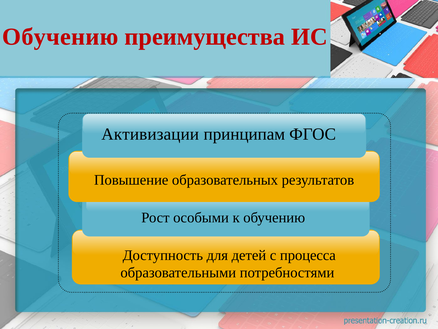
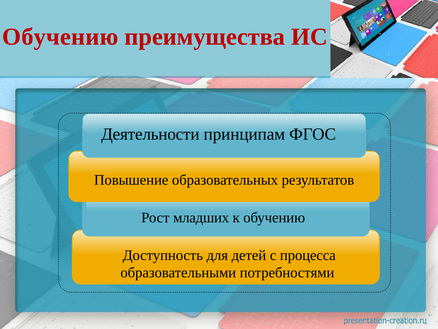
Активизации: Активизации -> Деятельности
особыми: особыми -> младших
